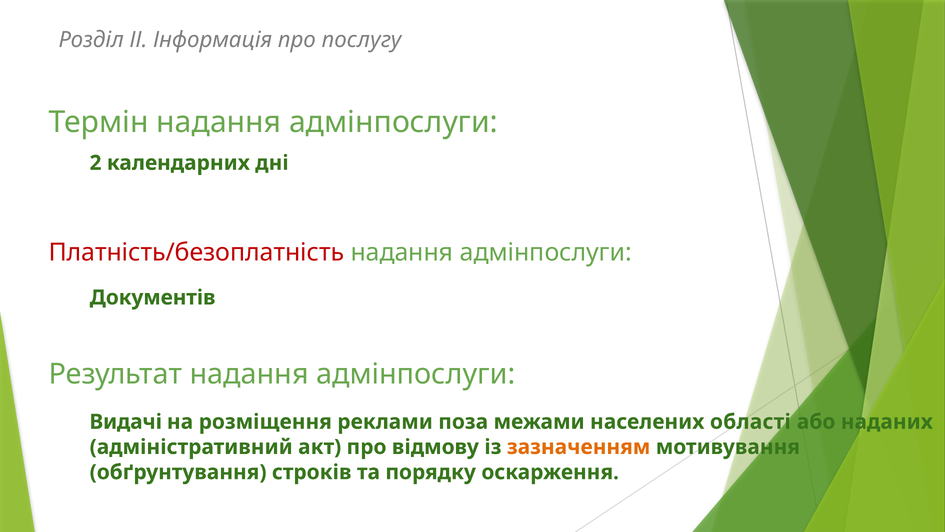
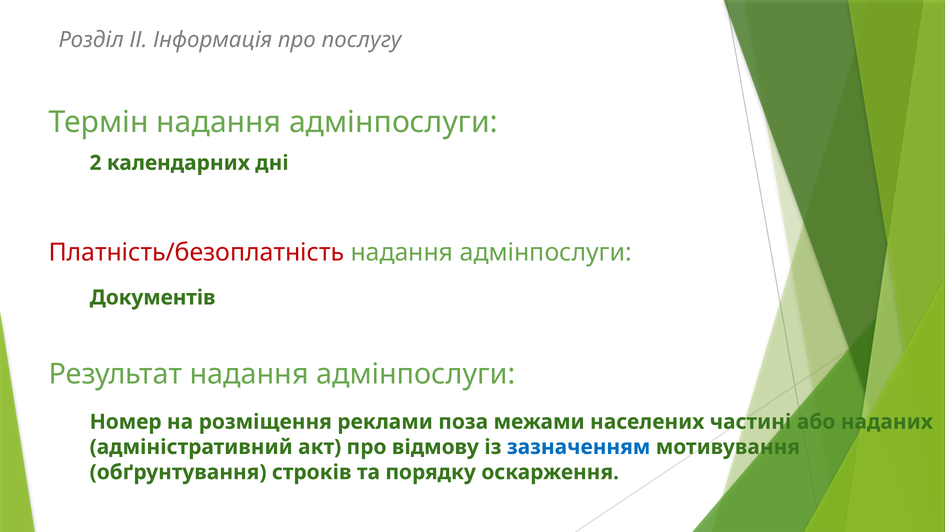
Видачі: Видачі -> Номер
області: області -> частині
зазначенням colour: orange -> blue
